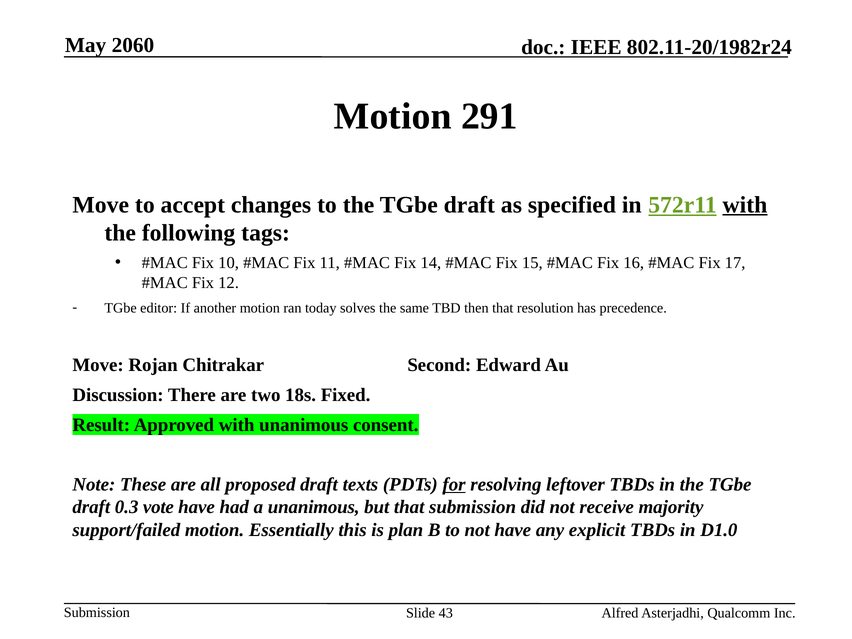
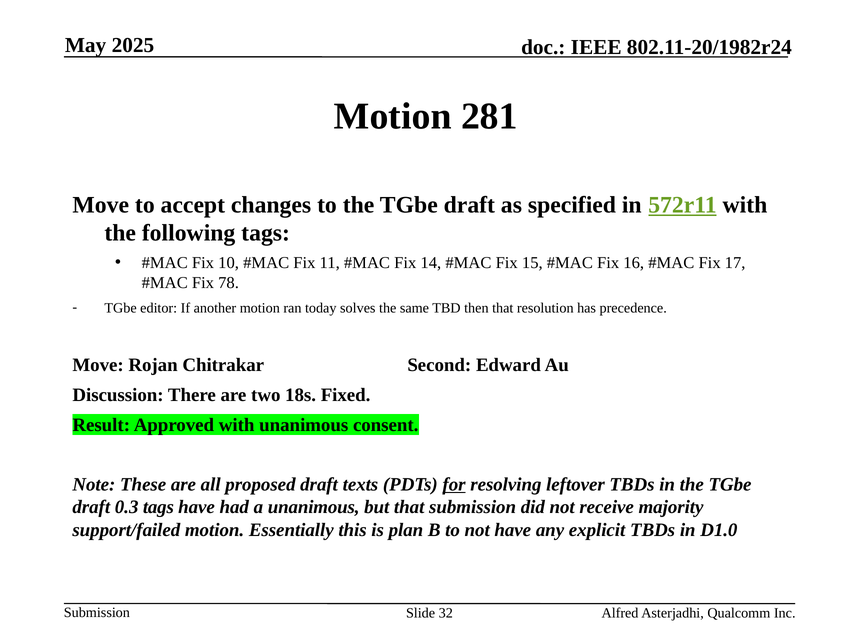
2060: 2060 -> 2025
291: 291 -> 281
with at (745, 205) underline: present -> none
12: 12 -> 78
0.3 vote: vote -> tags
43: 43 -> 32
